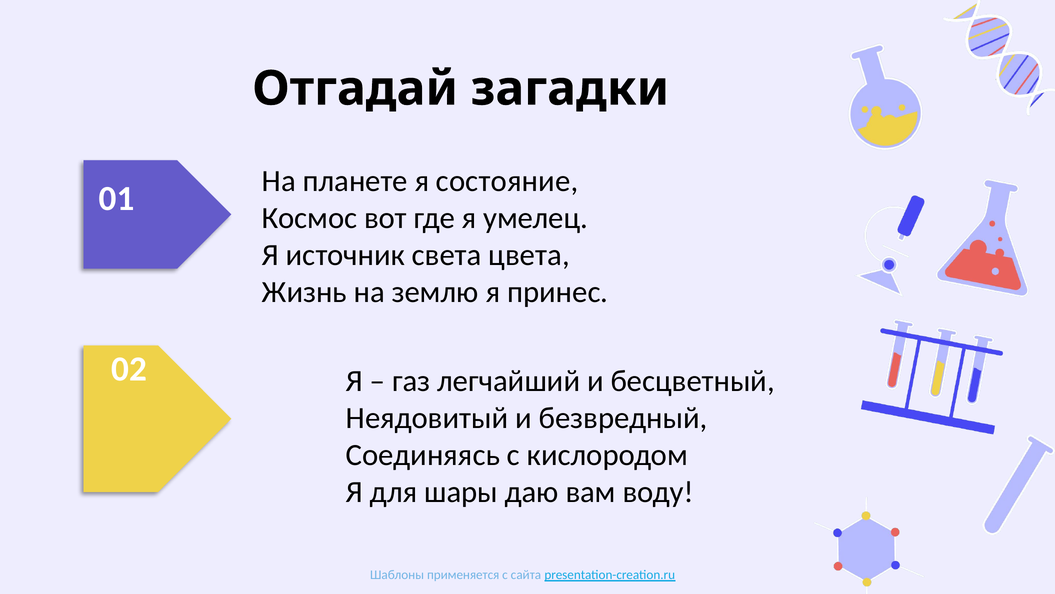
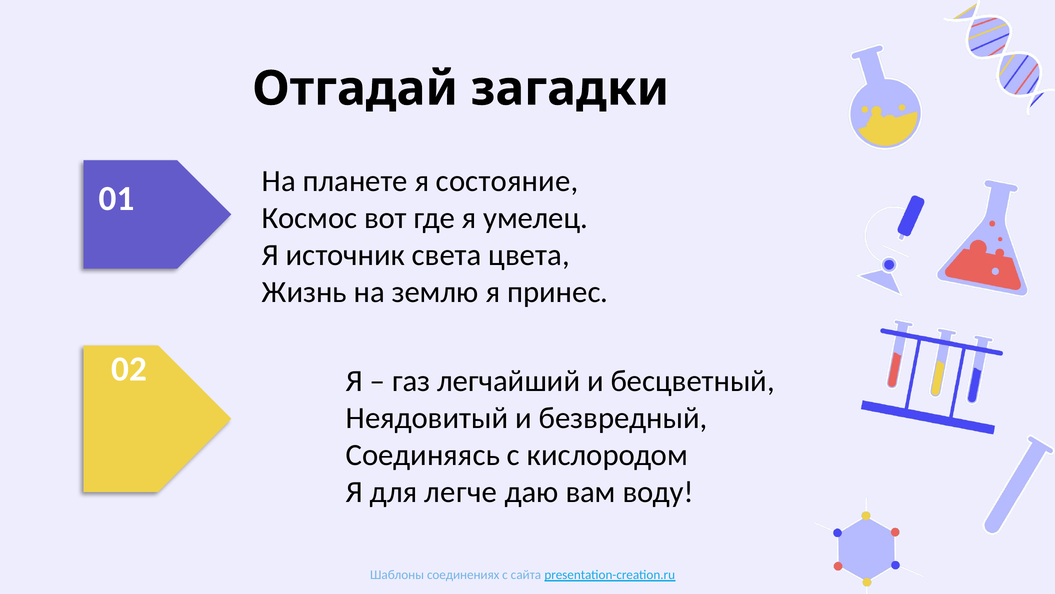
шары: шары -> легче
применяется: применяется -> соединениях
